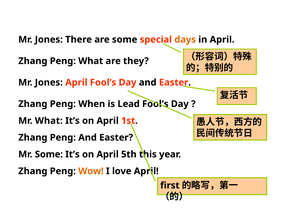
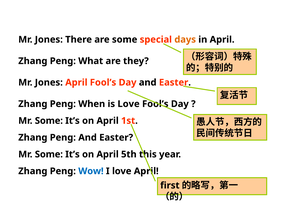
is Lead: Lead -> Love
What at (49, 121): What -> Some
Wow colour: orange -> blue
